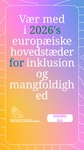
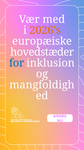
2026's colour: green -> orange
